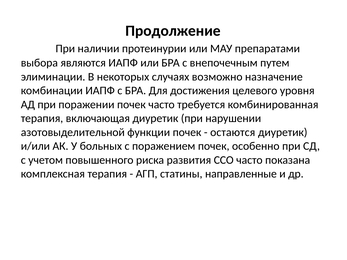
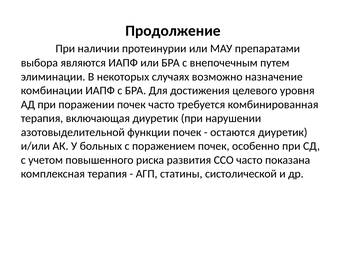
направленные: направленные -> систолической
